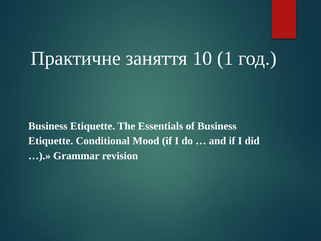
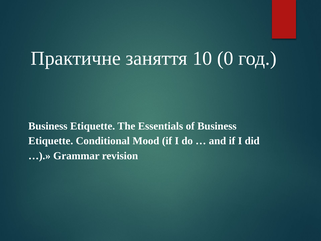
1: 1 -> 0
